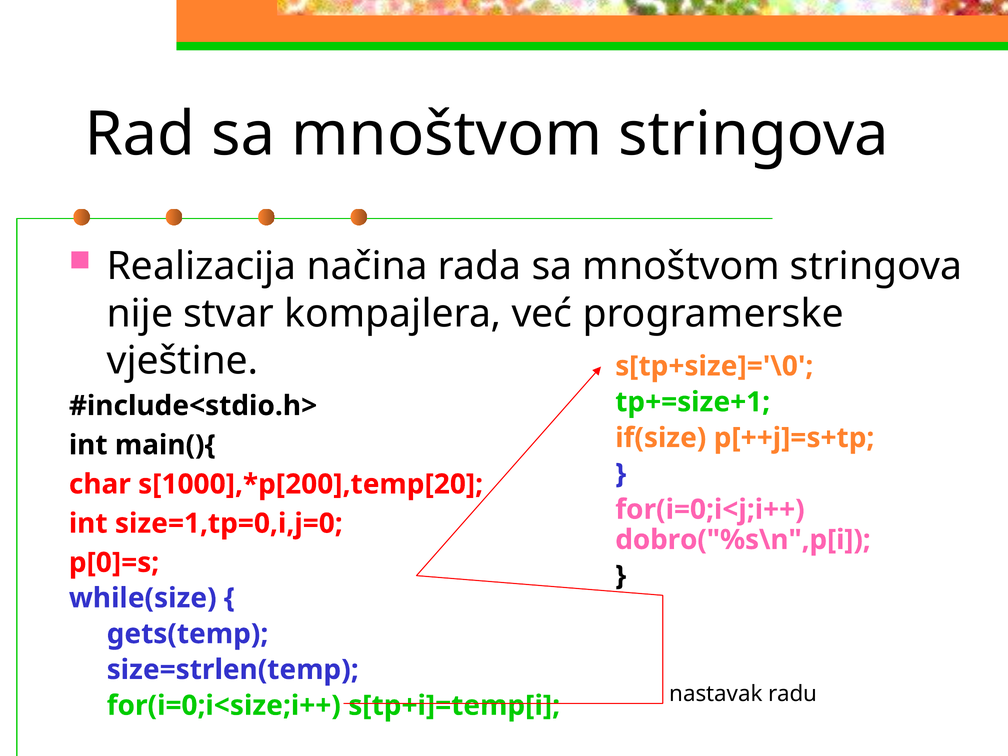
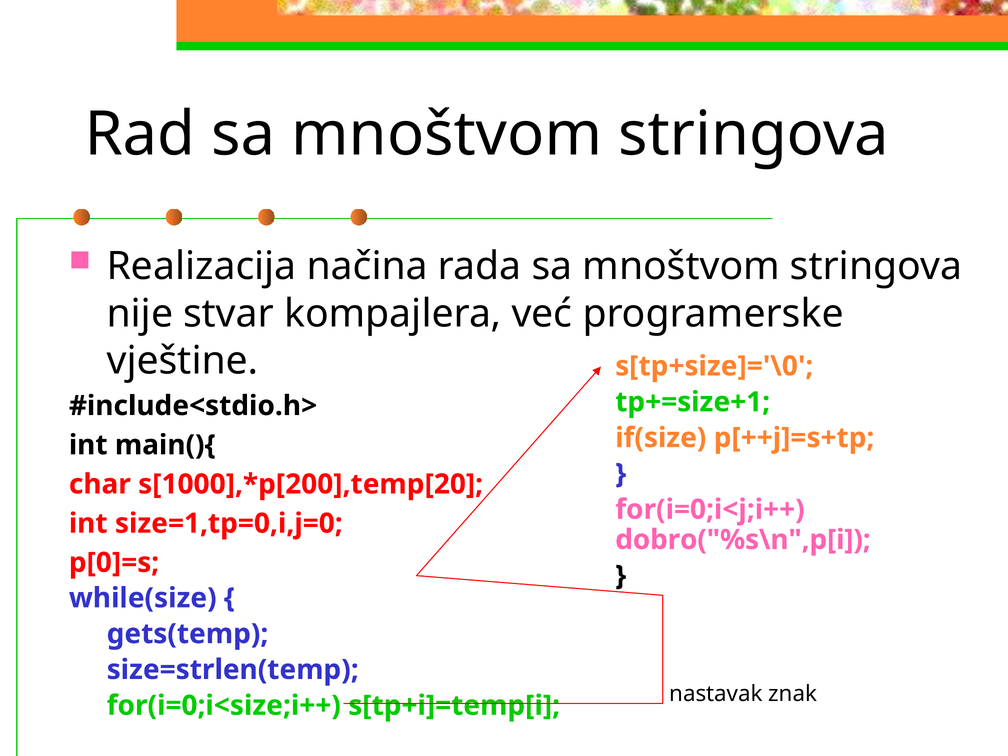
radu: radu -> znak
